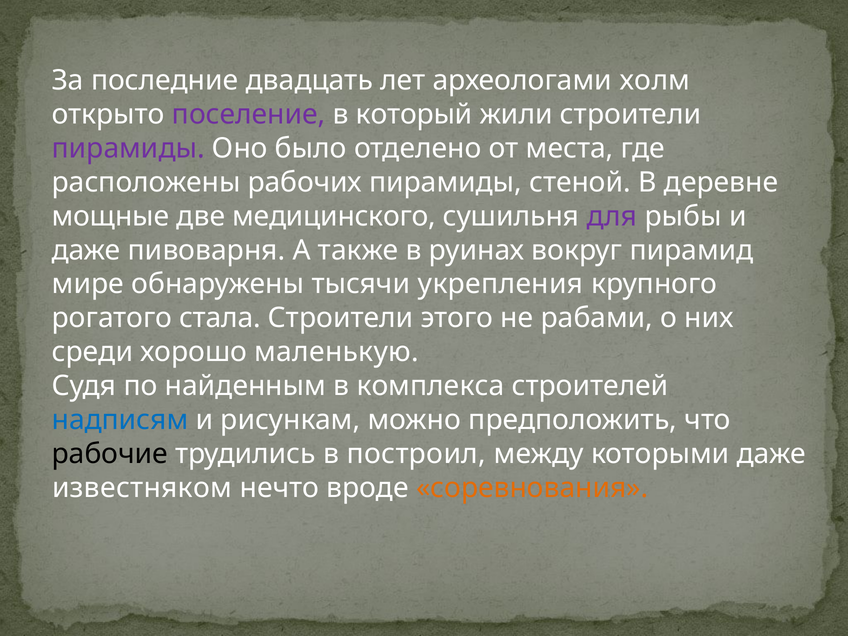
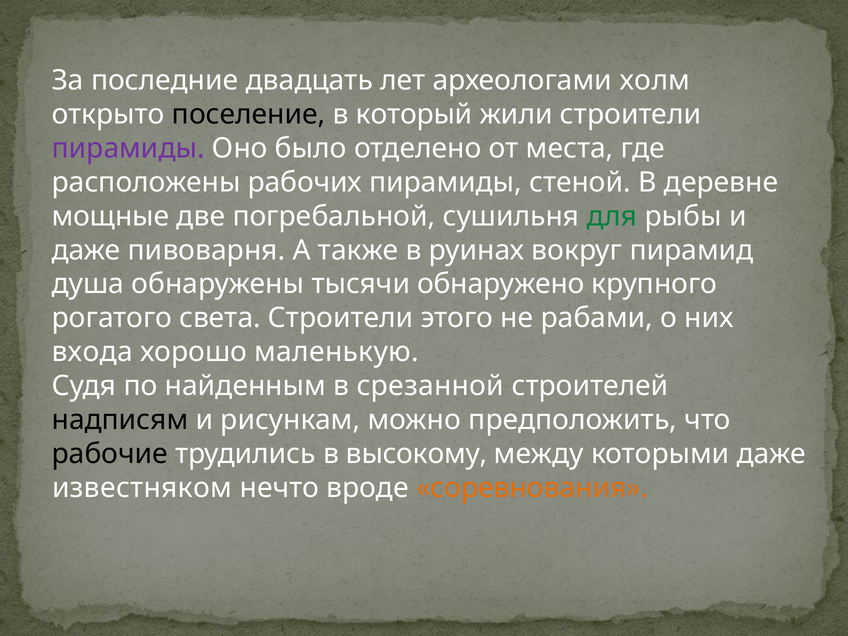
поселение colour: purple -> black
медицинского: медицинского -> погребальной
для colour: purple -> green
мире: мире -> душа
укрепления: укрепления -> обнаружено
стала: стала -> света
среди: среди -> входа
комплекса: комплекса -> срезанной
надписям colour: blue -> black
построил: построил -> высокому
